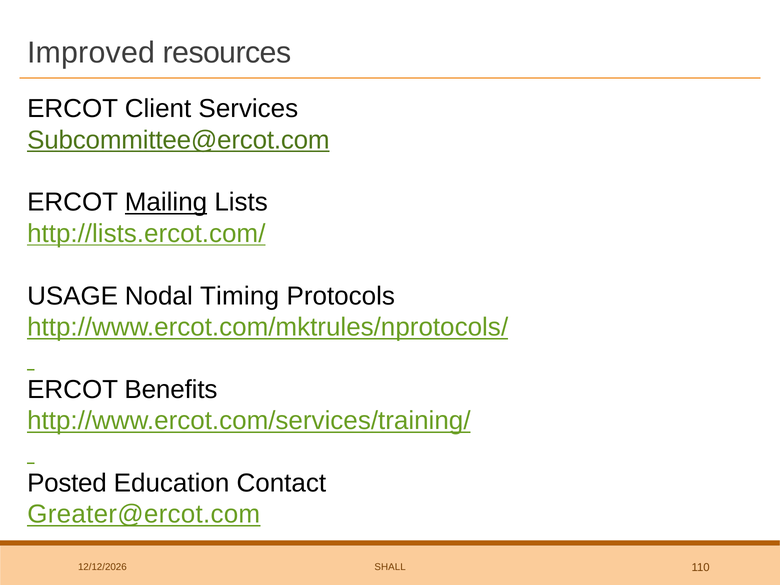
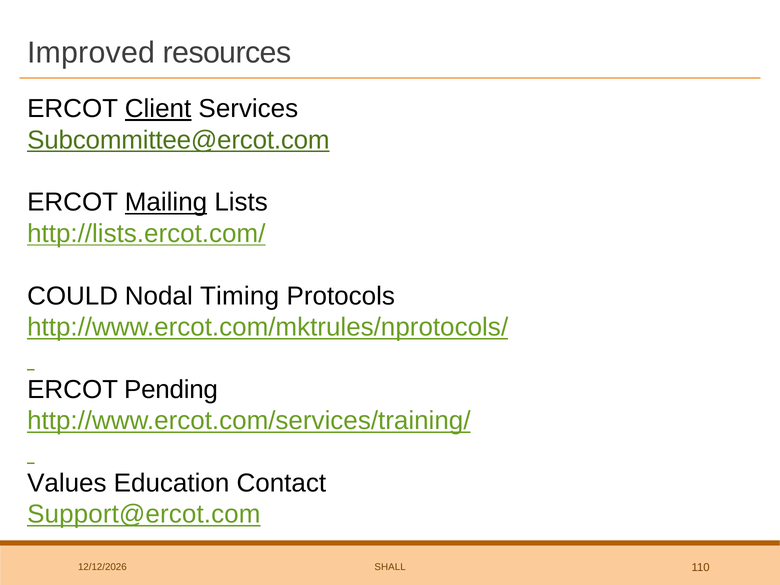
Client underline: none -> present
USAGE: USAGE -> COULD
Benefits: Benefits -> Pending
Posted: Posted -> Values
Greater@ercot.com: Greater@ercot.com -> Support@ercot.com
